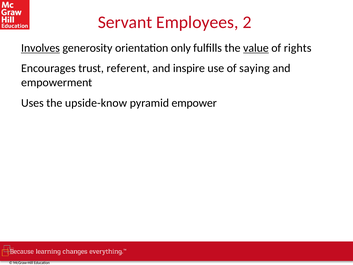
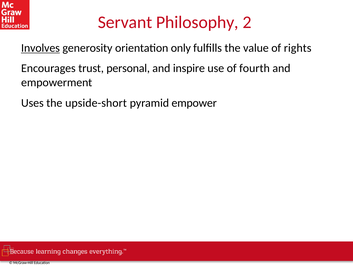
Employees: Employees -> Philosophy
value underline: present -> none
referent: referent -> personal
saying: saying -> fourth
upside-know: upside-know -> upside-short
